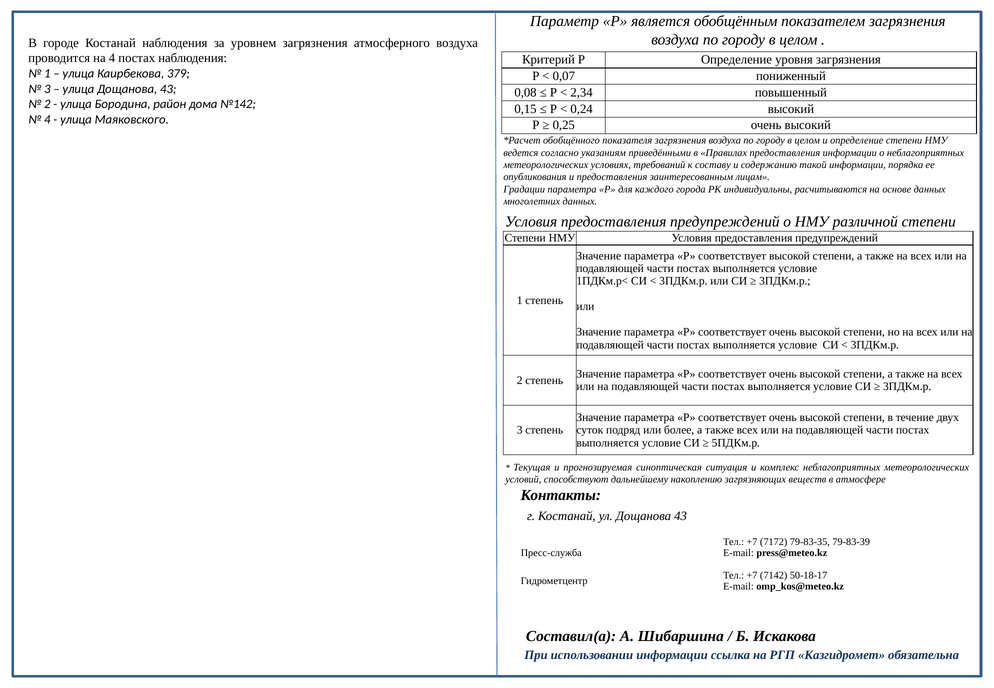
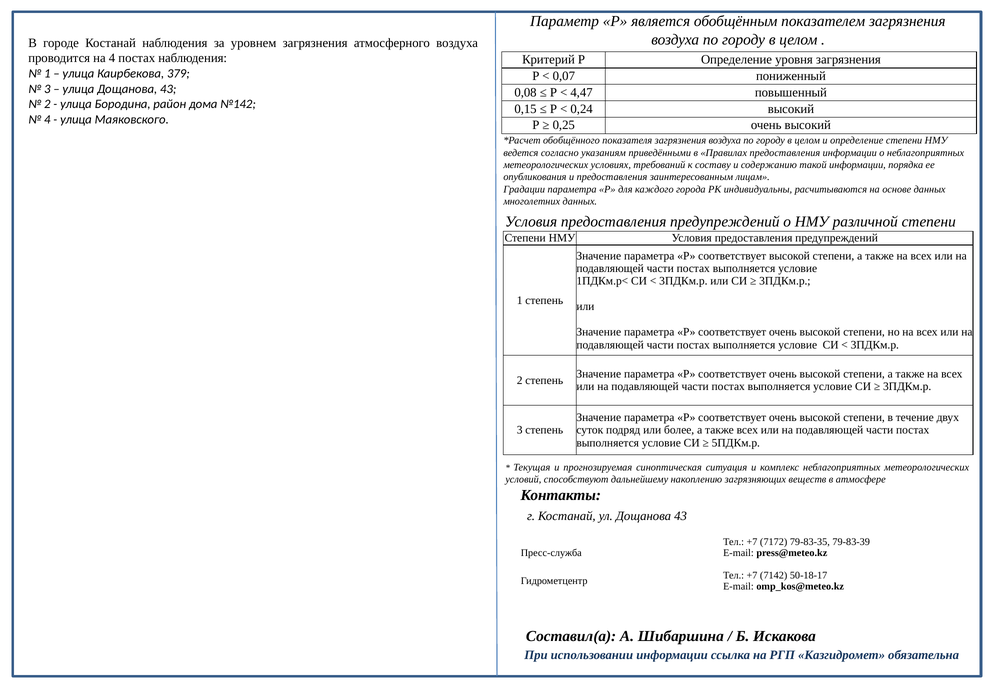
2,34: 2,34 -> 4,47
